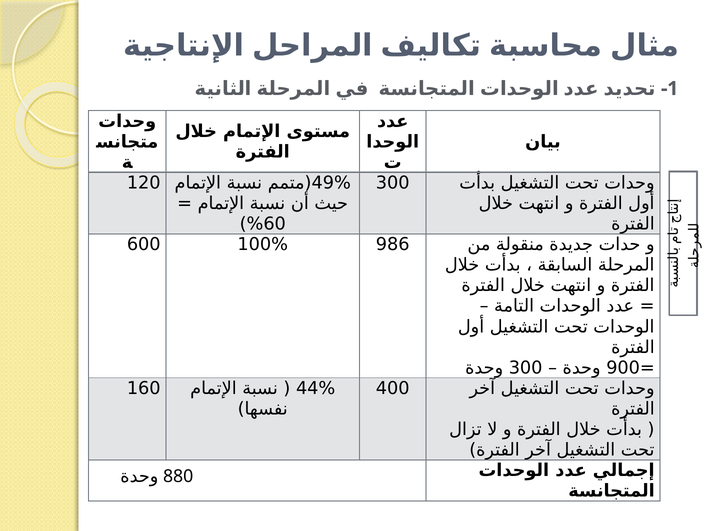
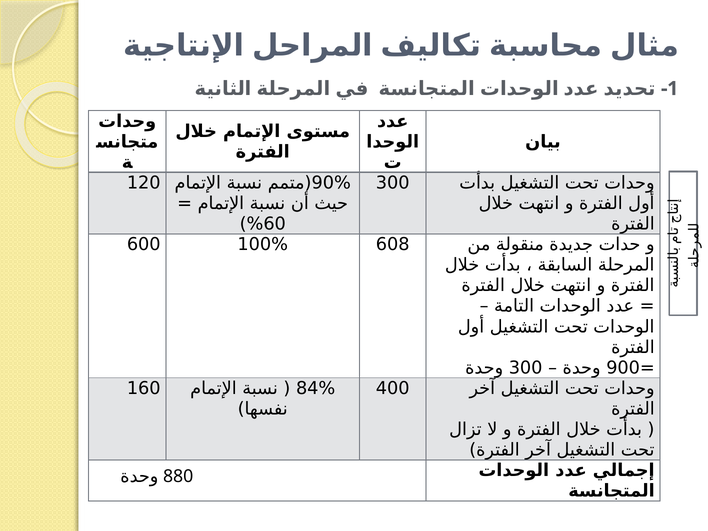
49%: 49% -> 90%
986: 986 -> 608
44%: 44% -> 84%
